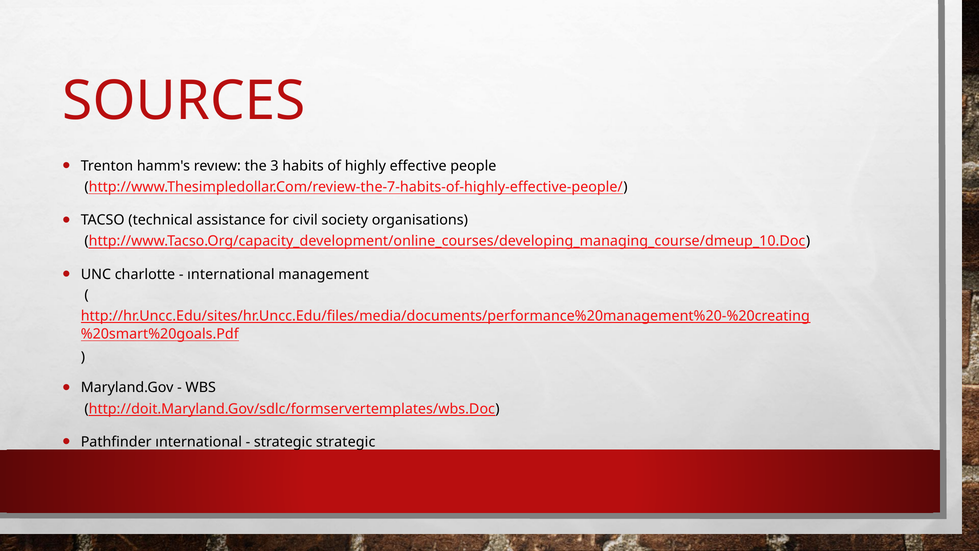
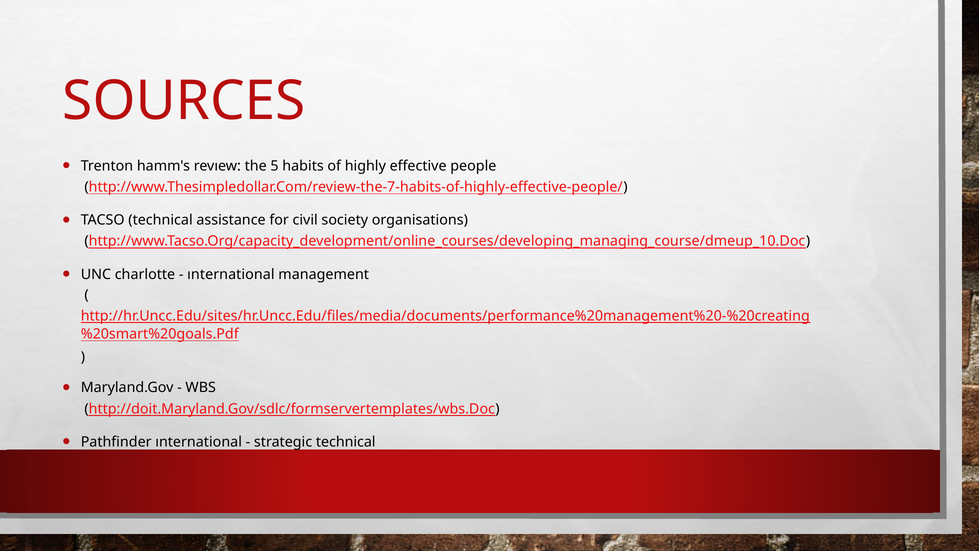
3: 3 -> 5
strategic strategic: strategic -> technical
